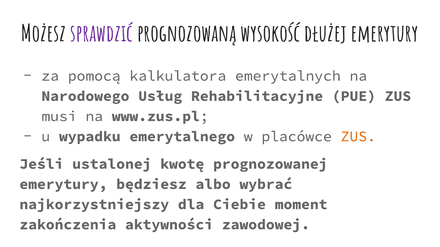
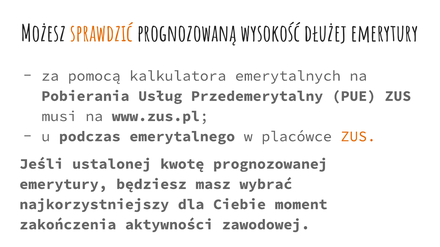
sprawdzić colour: purple -> orange
Narodowego: Narodowego -> Pobierania
Rehabilitacyjne: Rehabilitacyjne -> Przedemerytalny
wypadku: wypadku -> podczas
albo: albo -> masz
